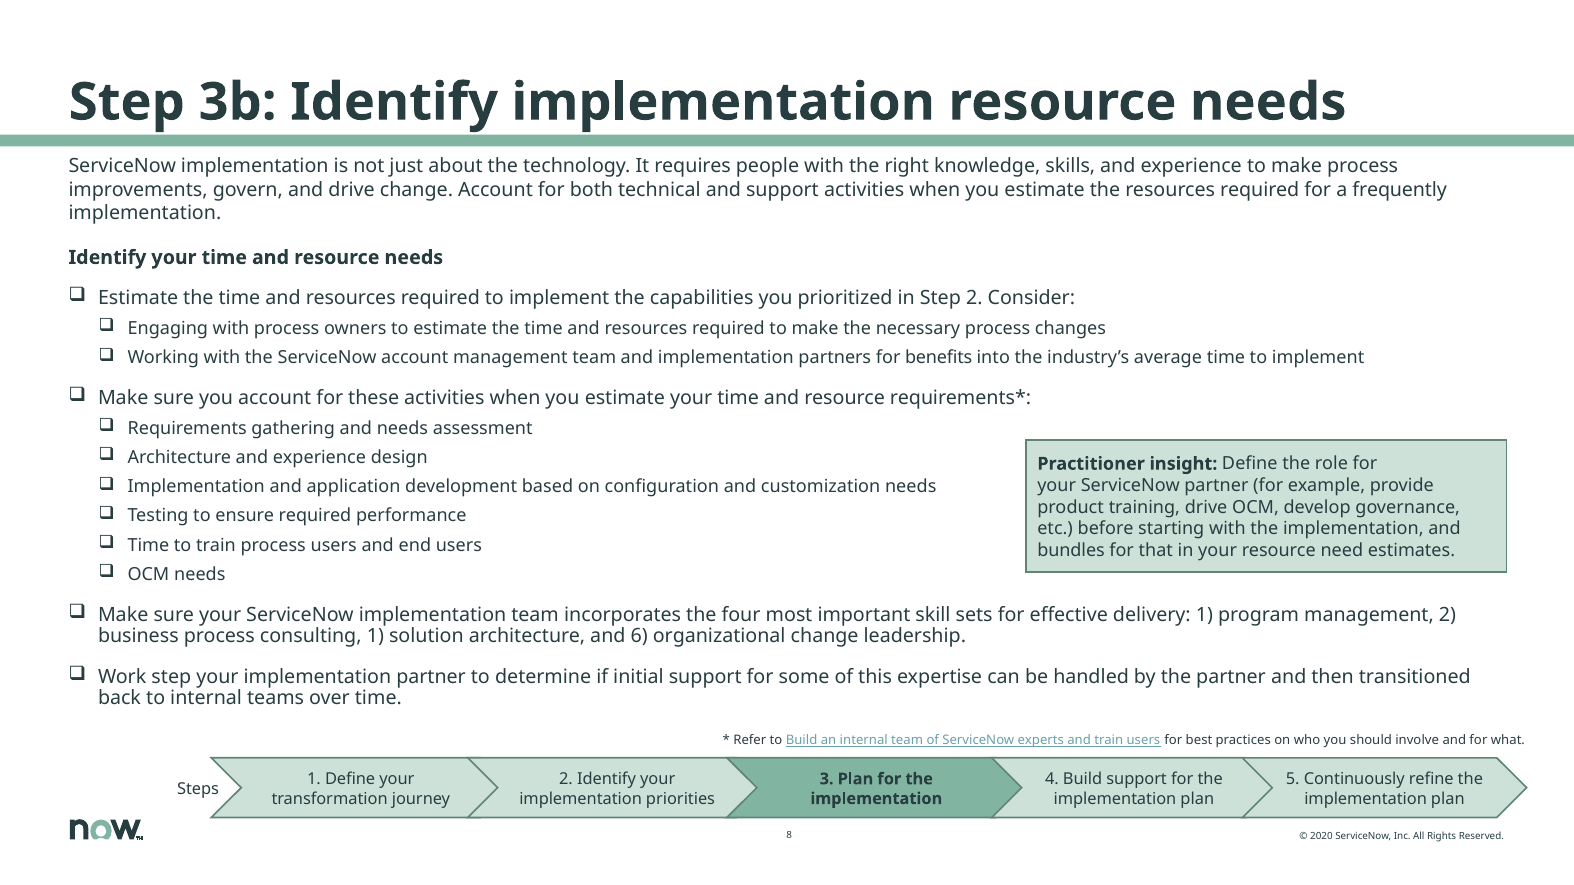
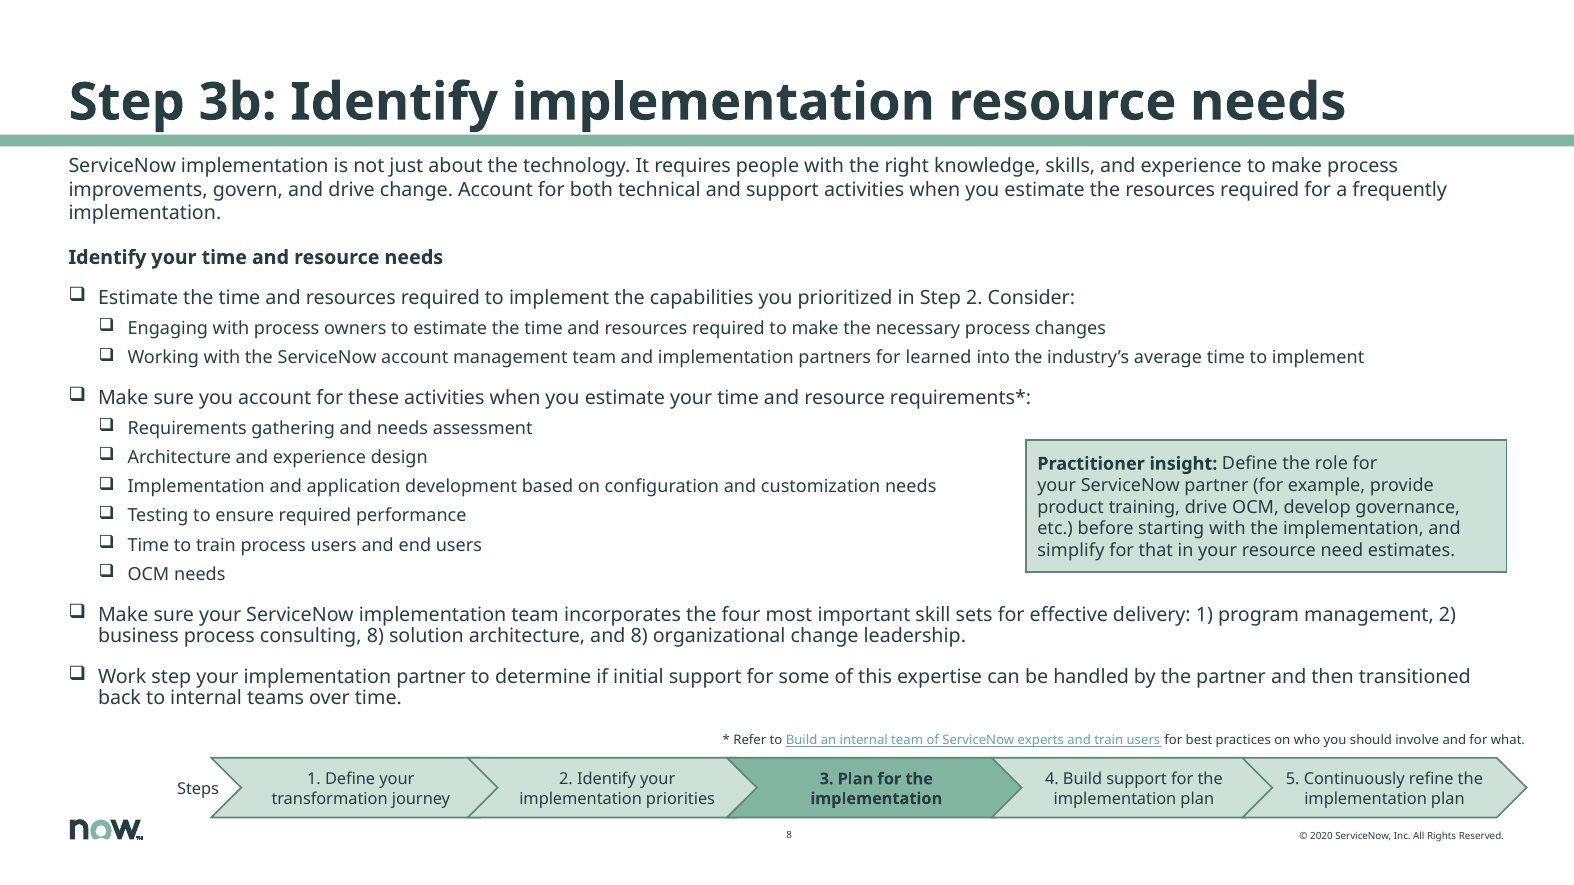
benefits: benefits -> learned
bundles: bundles -> simplify
consulting 1: 1 -> 8
and 6: 6 -> 8
